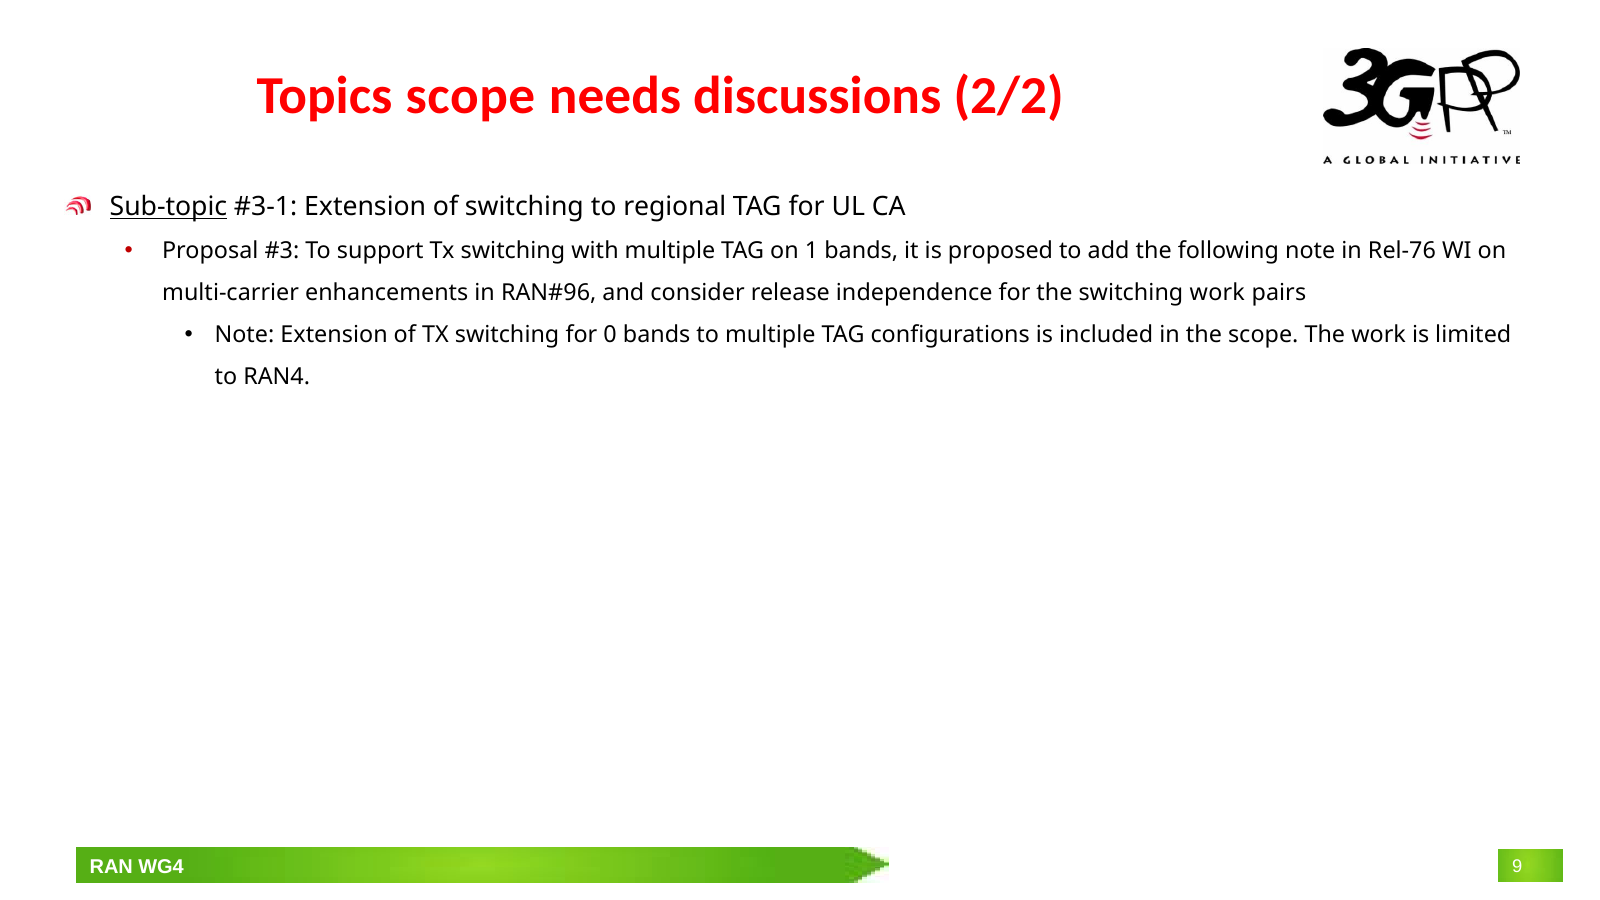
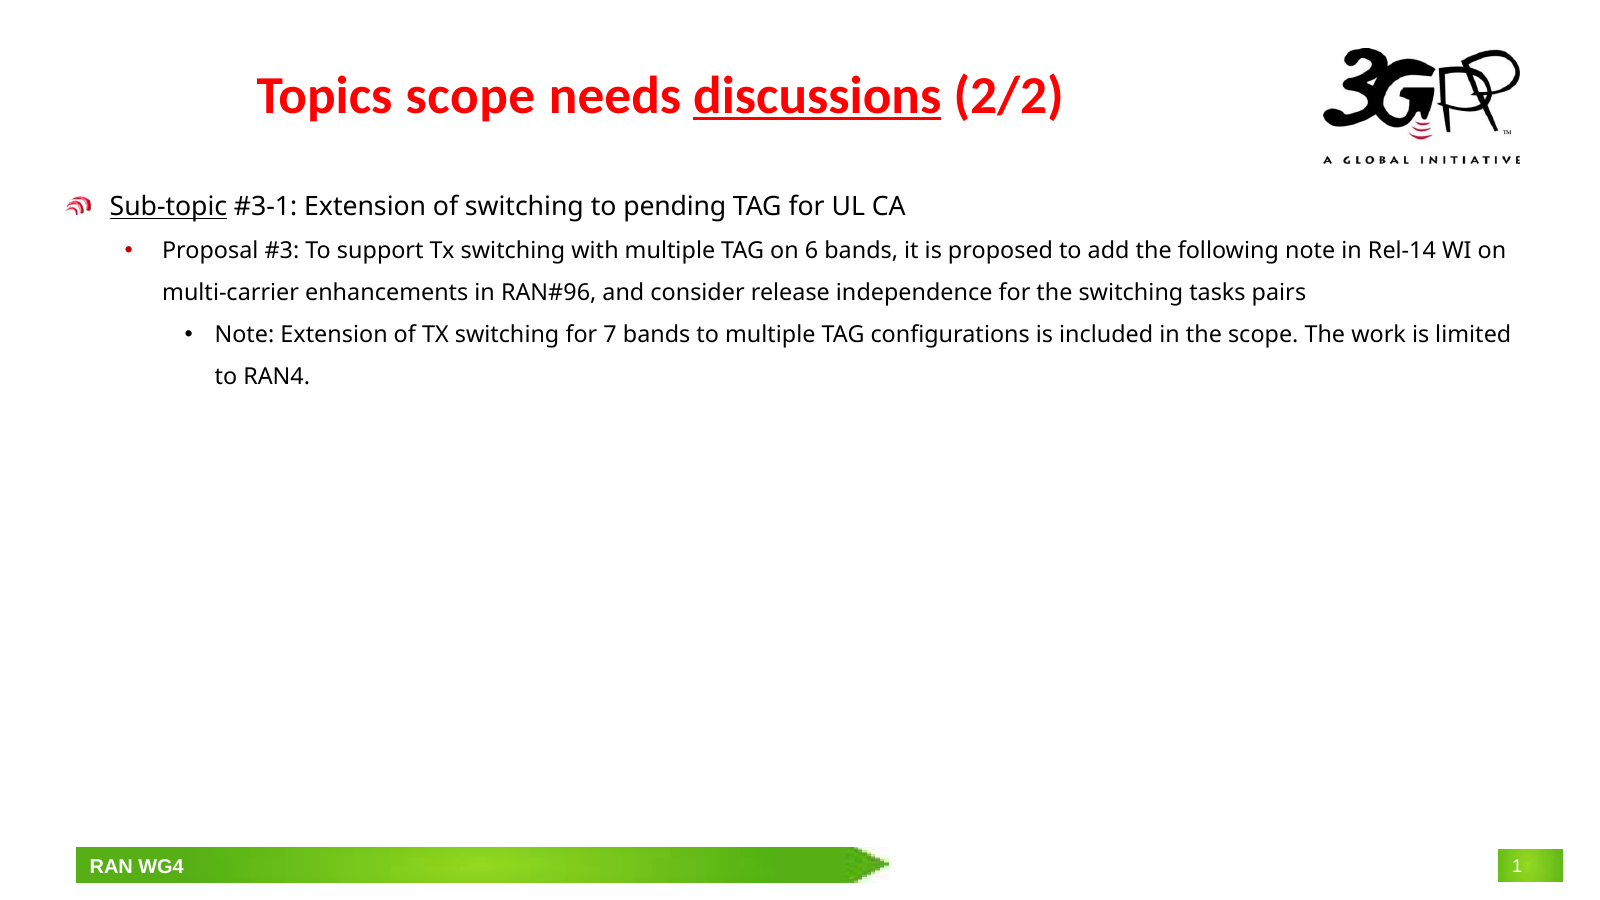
discussions underline: none -> present
regional: regional -> pending
1: 1 -> 6
Rel-76: Rel-76 -> Rel-14
switching work: work -> tasks
0: 0 -> 7
9: 9 -> 1
